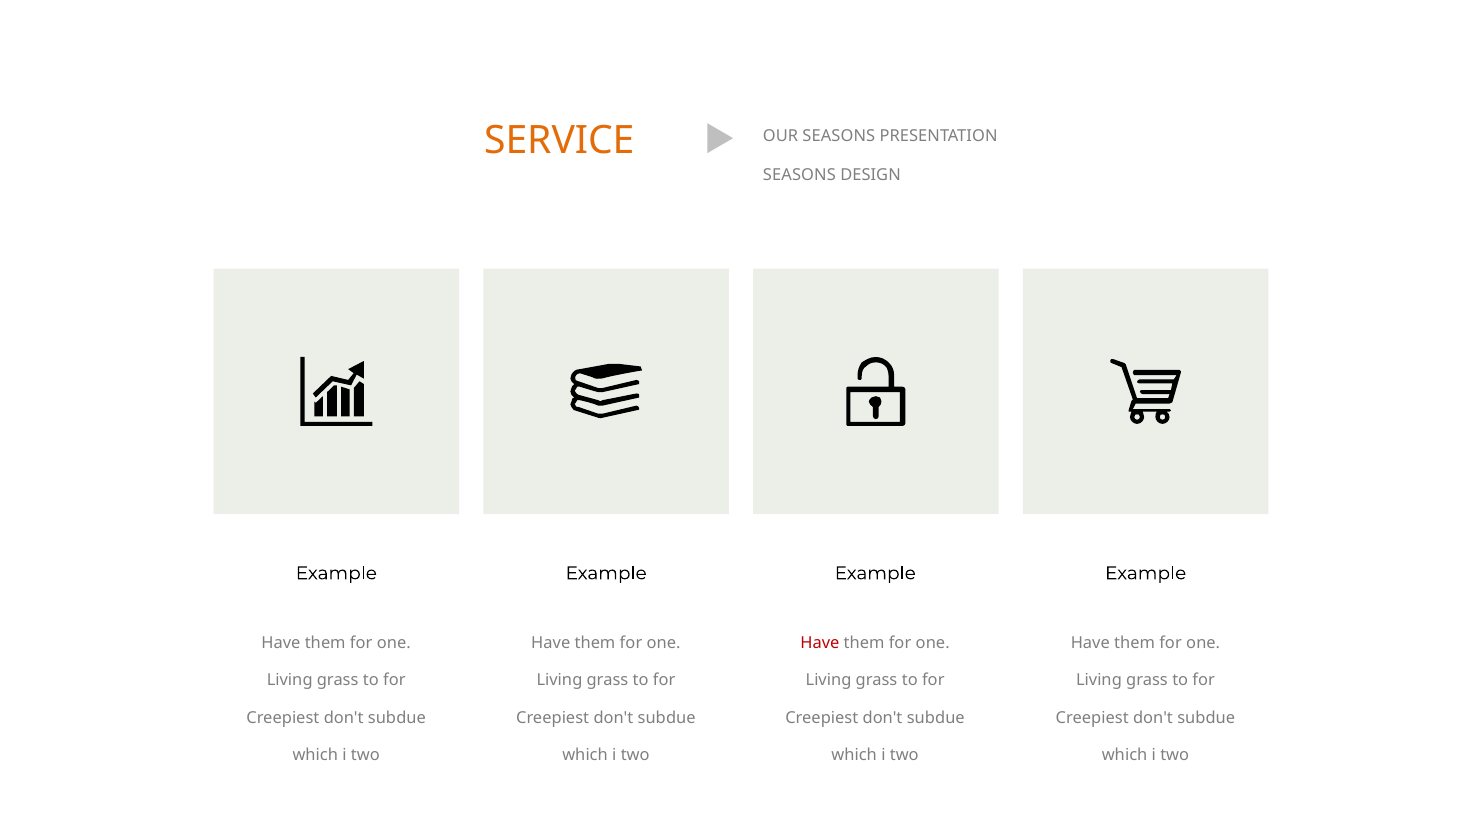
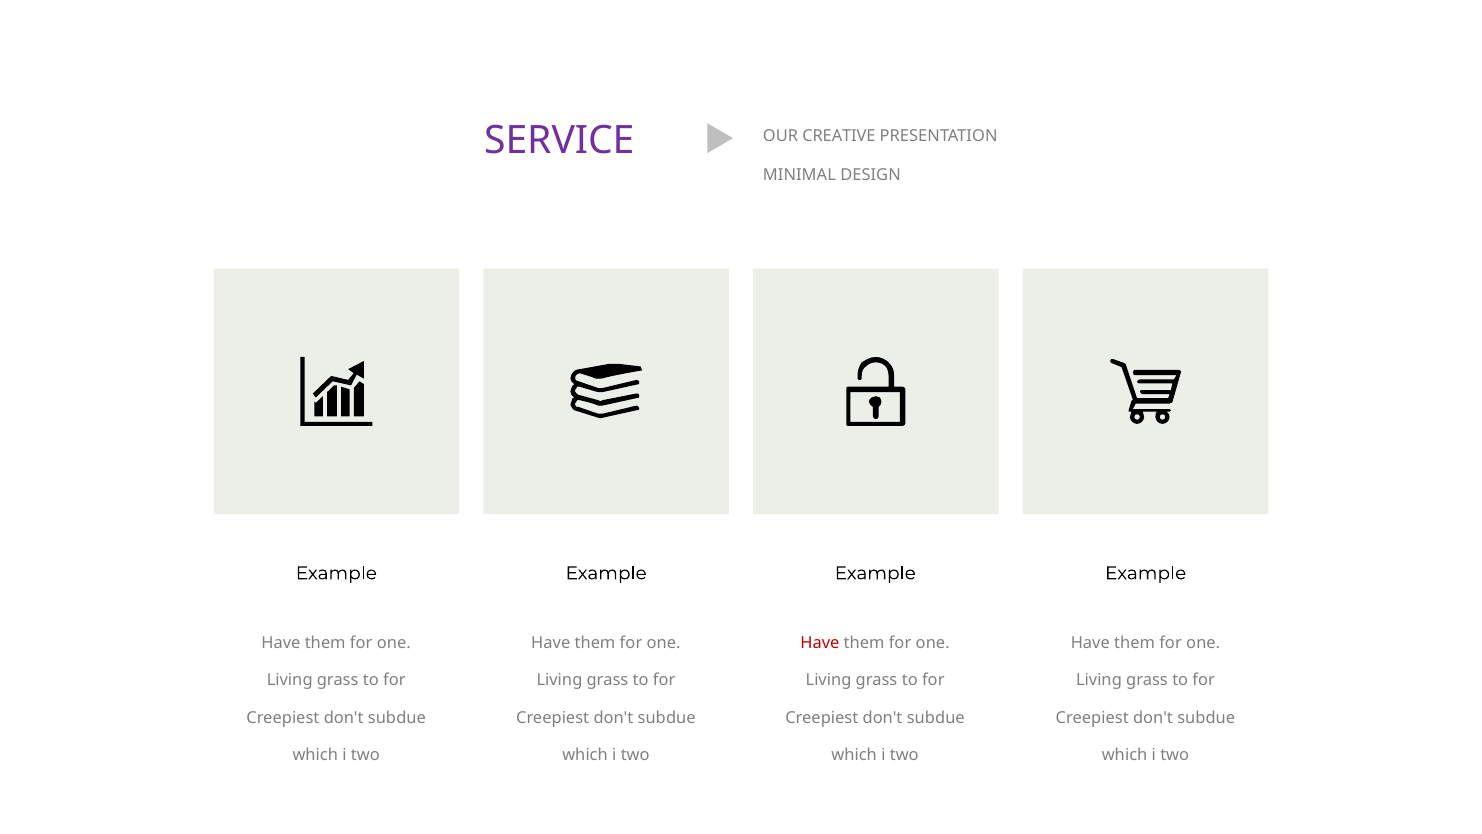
SERVICE colour: orange -> purple
OUR SEASONS: SEASONS -> CREATIVE
SEASONS at (799, 175): SEASONS -> MINIMAL
